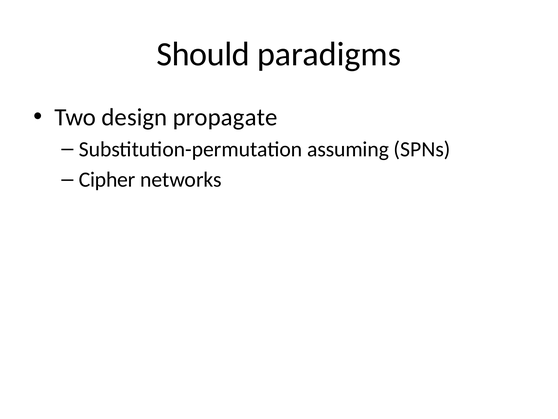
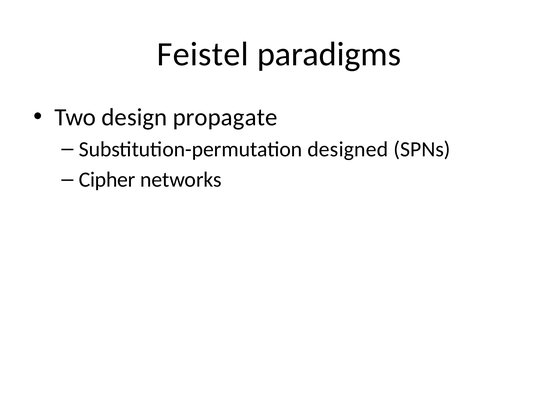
Should: Should -> Feistel
assuming: assuming -> designed
